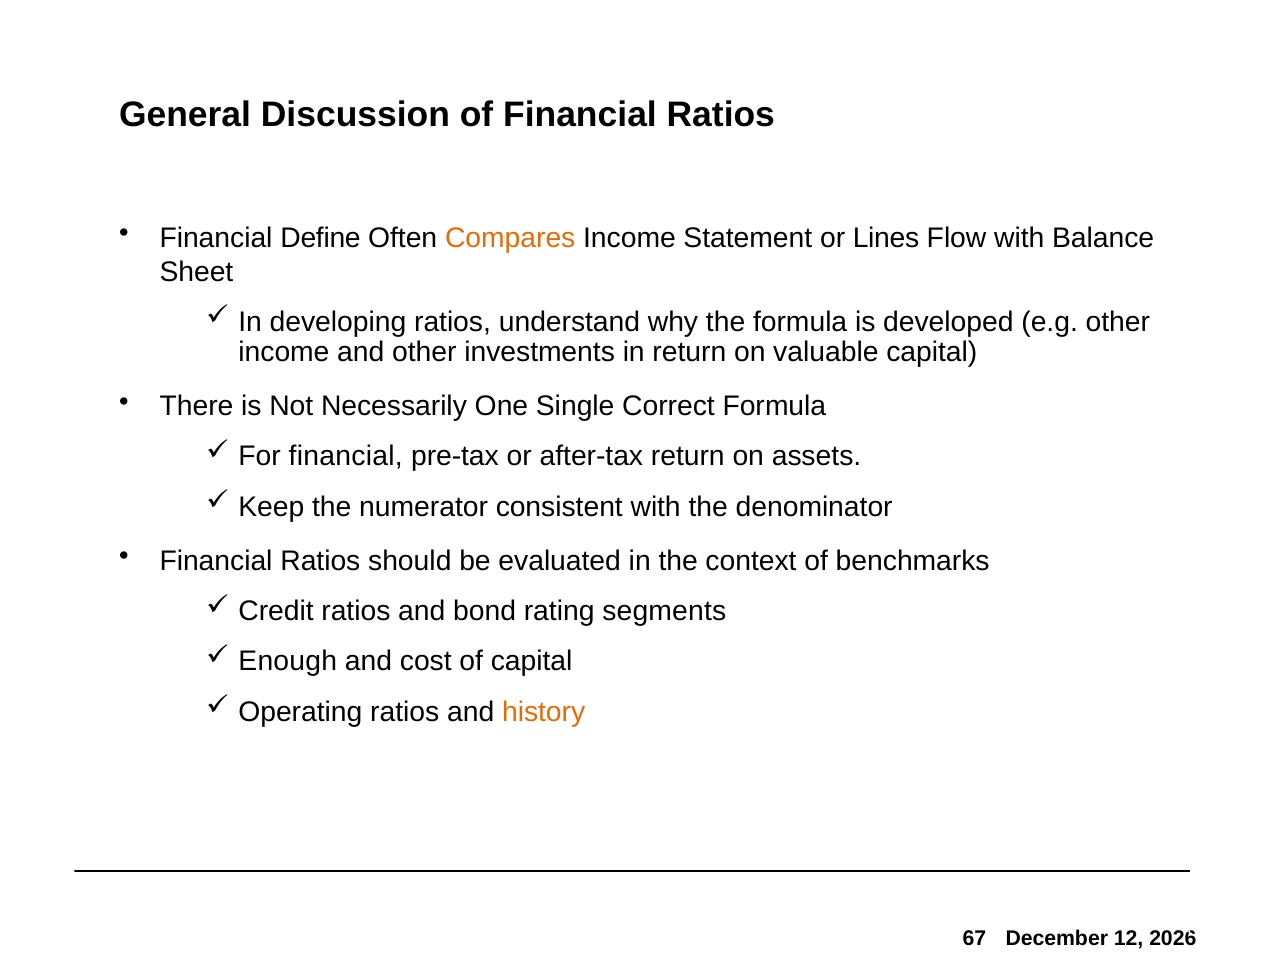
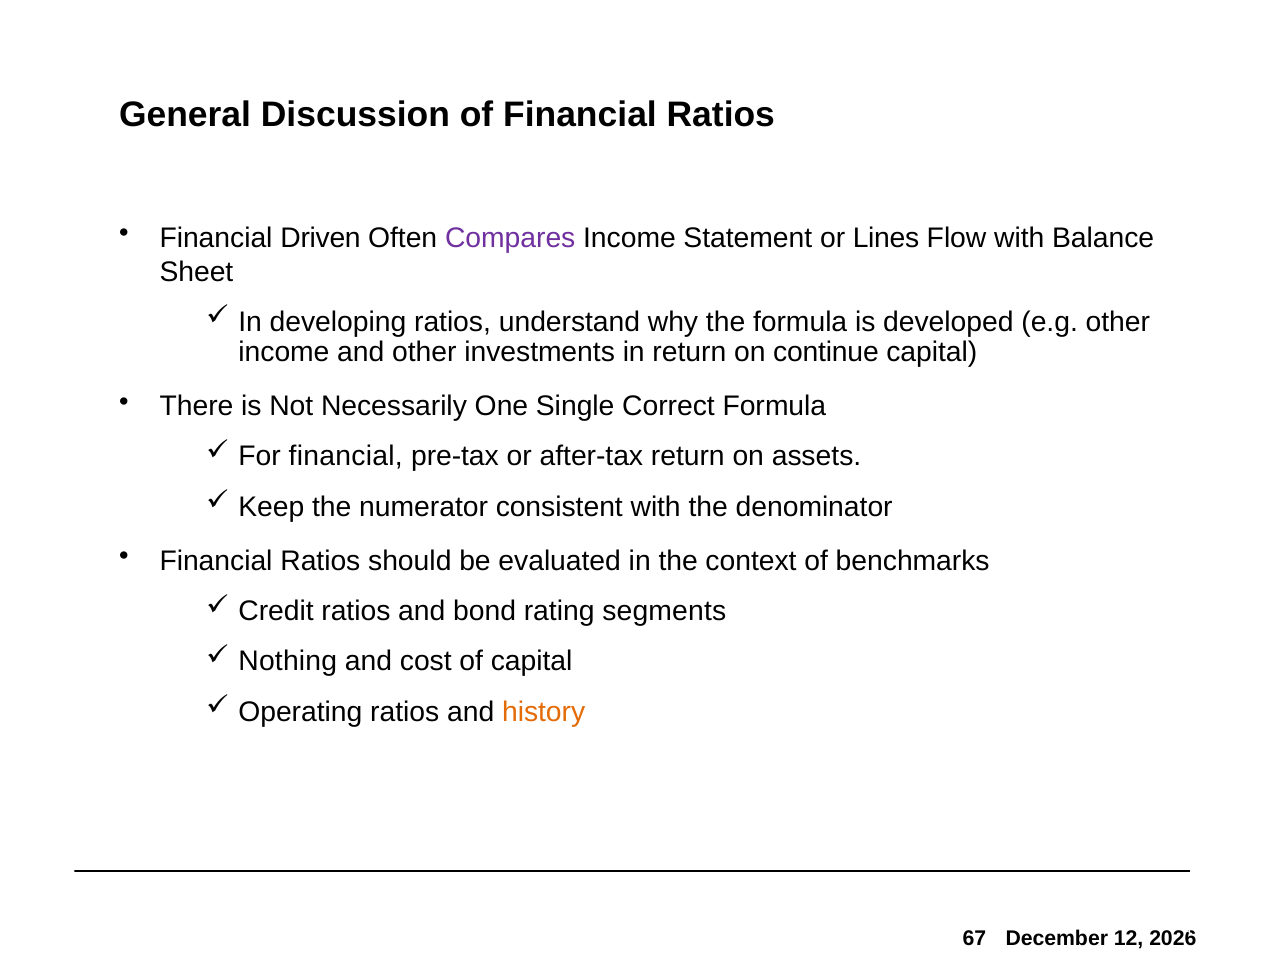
Define: Define -> Driven
Compares colour: orange -> purple
valuable: valuable -> continue
Enough: Enough -> Nothing
